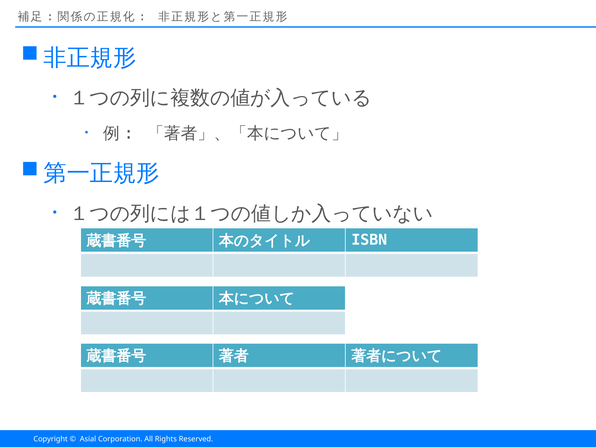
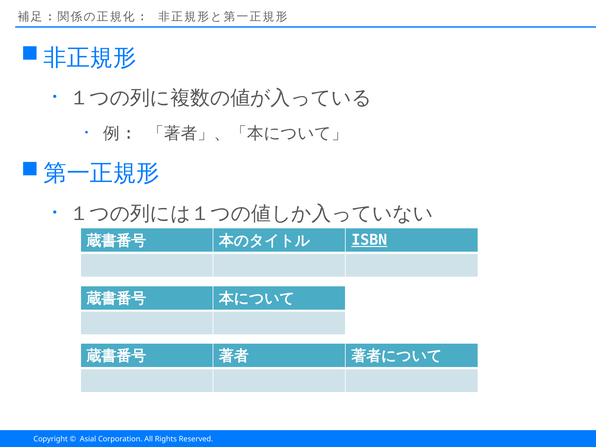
ISBN underline: none -> present
